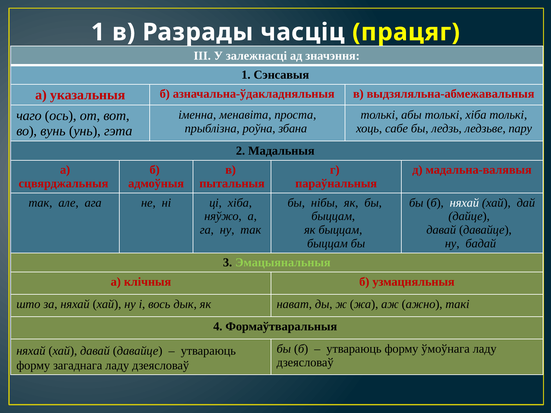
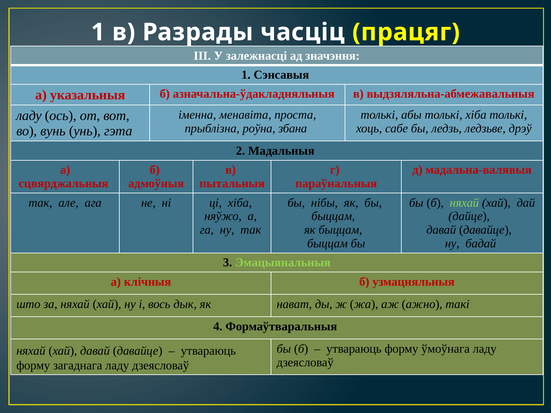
чаго at (29, 116): чаго -> ладу
пару: пару -> дрэў
няхай at (464, 203) colour: white -> light green
